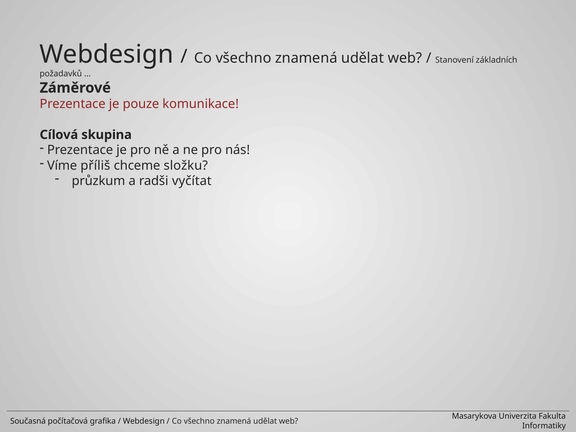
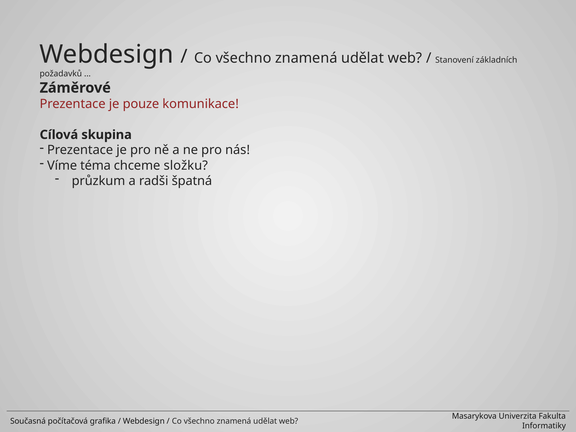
příliš: příliš -> téma
vyčítat: vyčítat -> špatná
